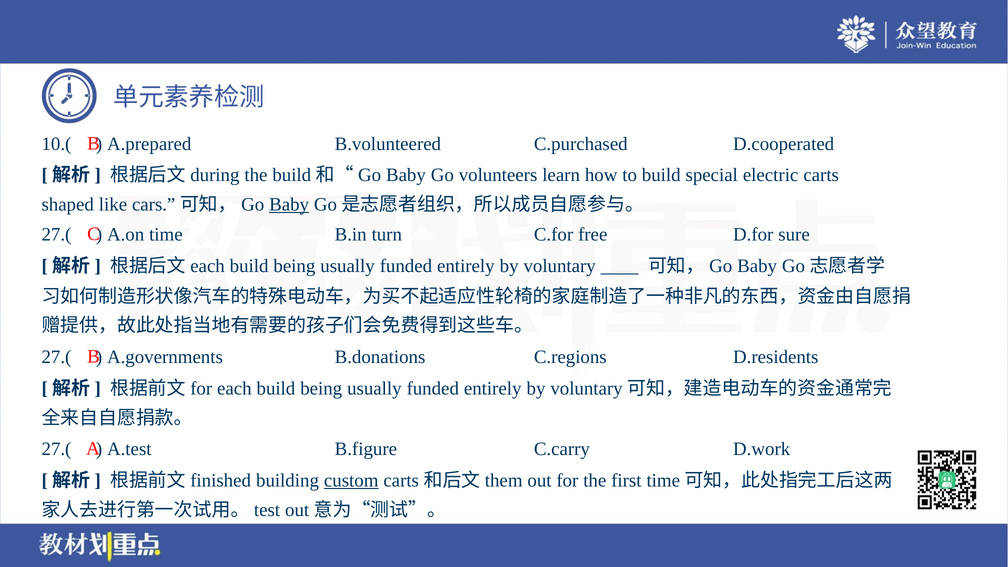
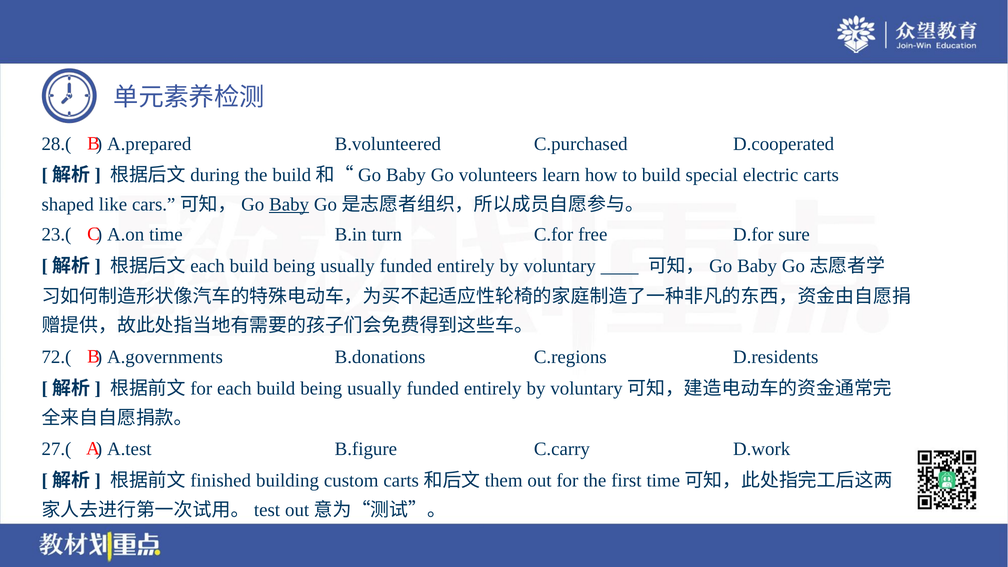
10.(: 10.( -> 28.(
27.( at (56, 235): 27.( -> 23.(
27.( at (56, 357): 27.( -> 72.(
custom underline: present -> none
